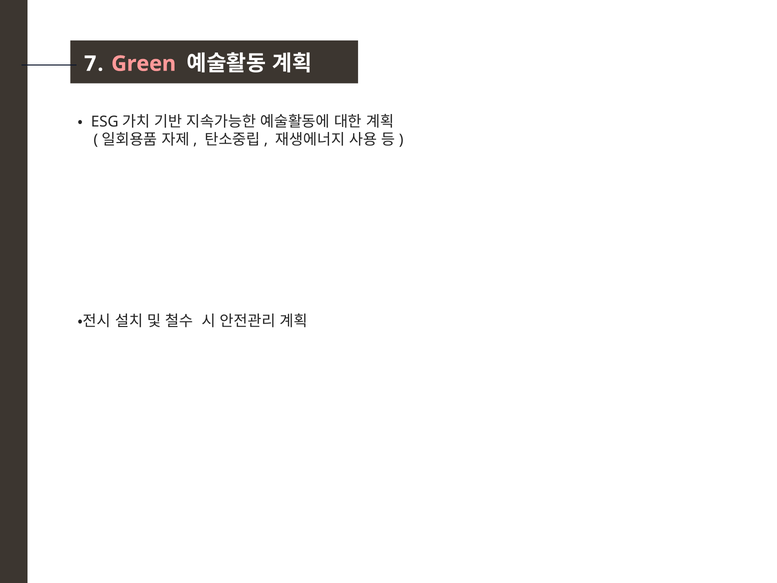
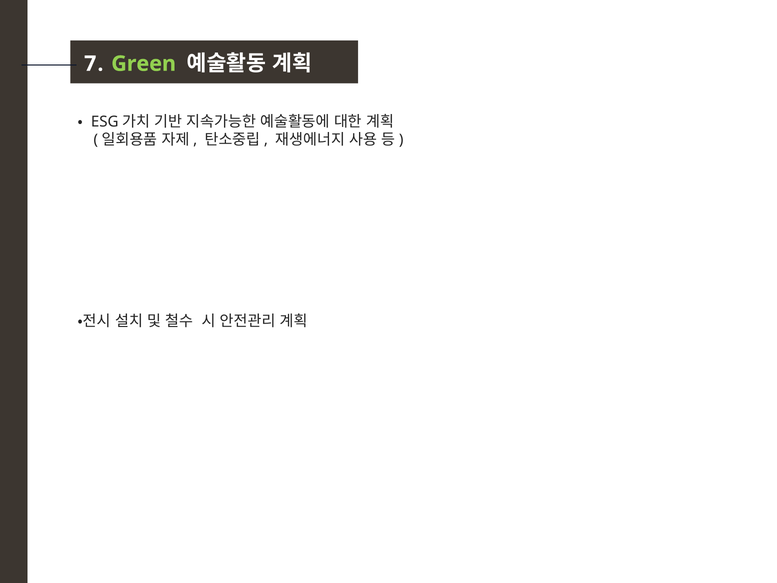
Green colour: pink -> light green
